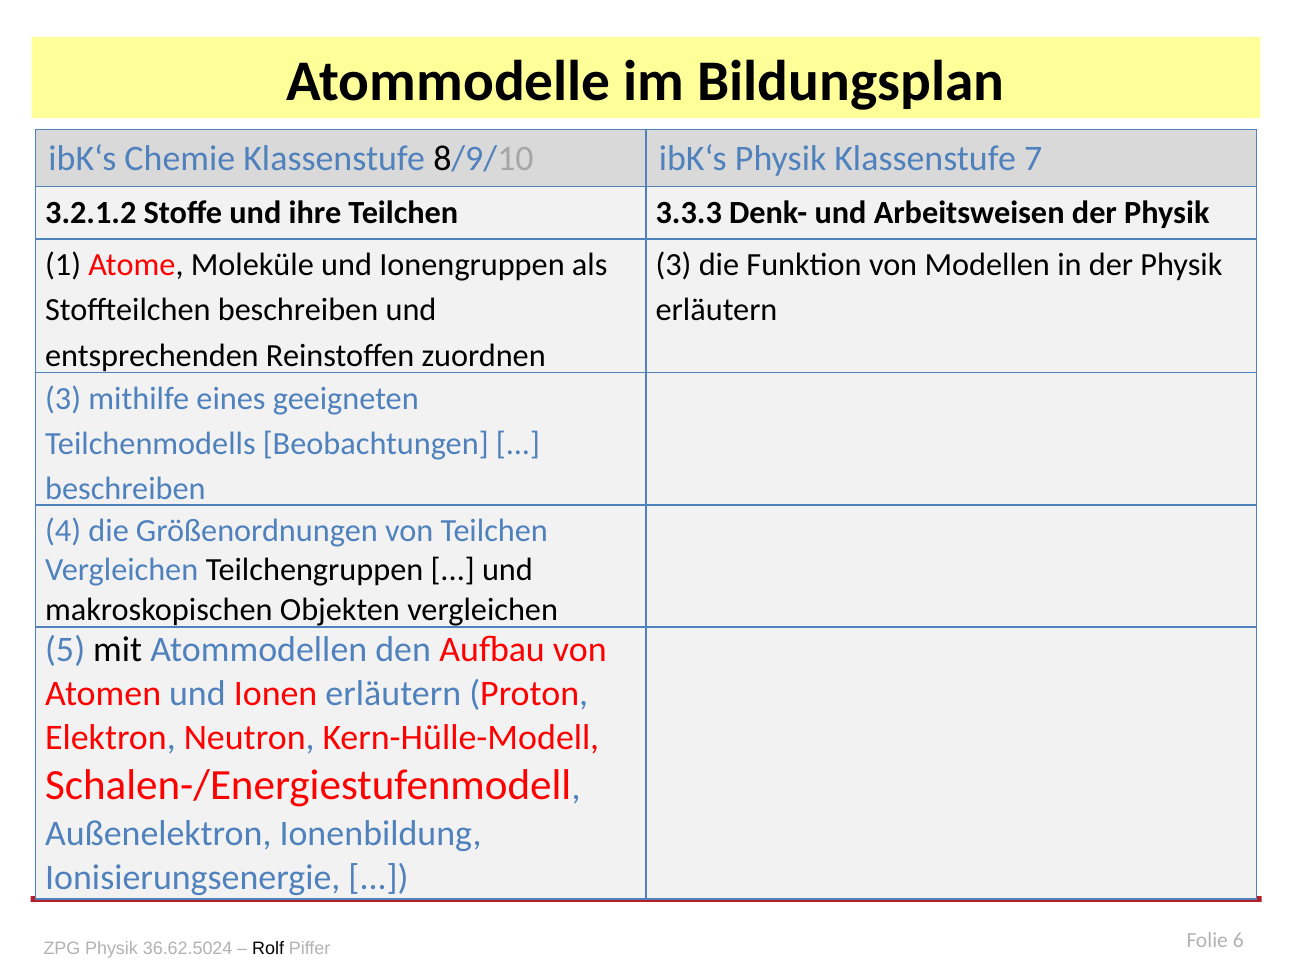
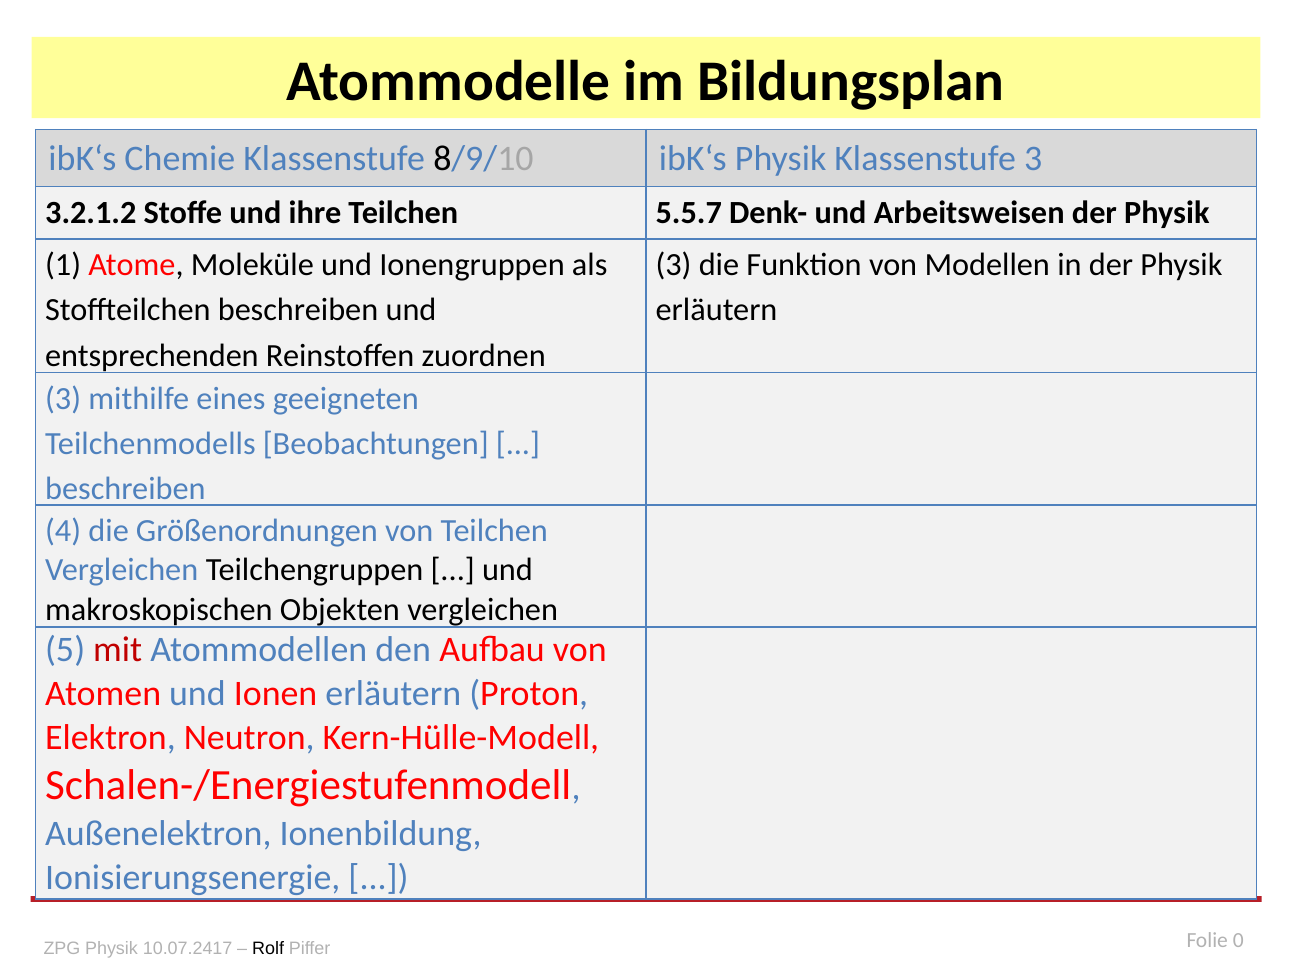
Klassenstufe 7: 7 -> 3
3.3.3: 3.3.3 -> 5.5.7
mit colour: black -> red
36.62.5024: 36.62.5024 -> 10.07.2417
6: 6 -> 0
